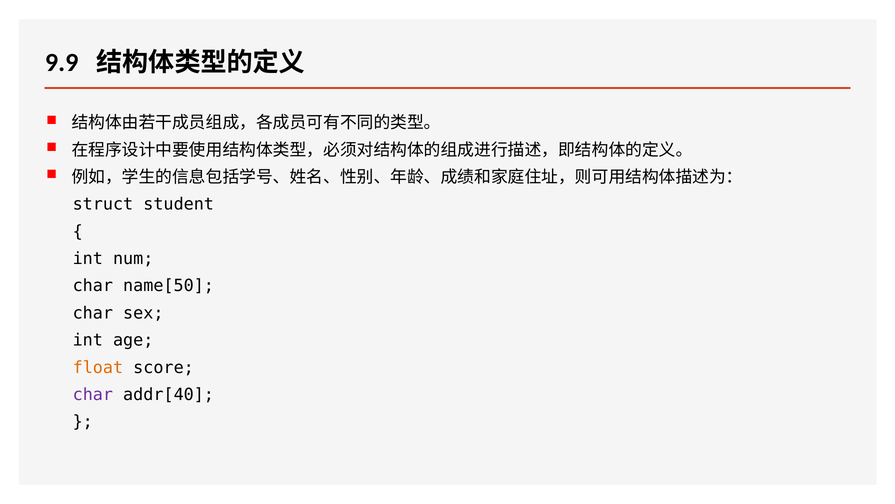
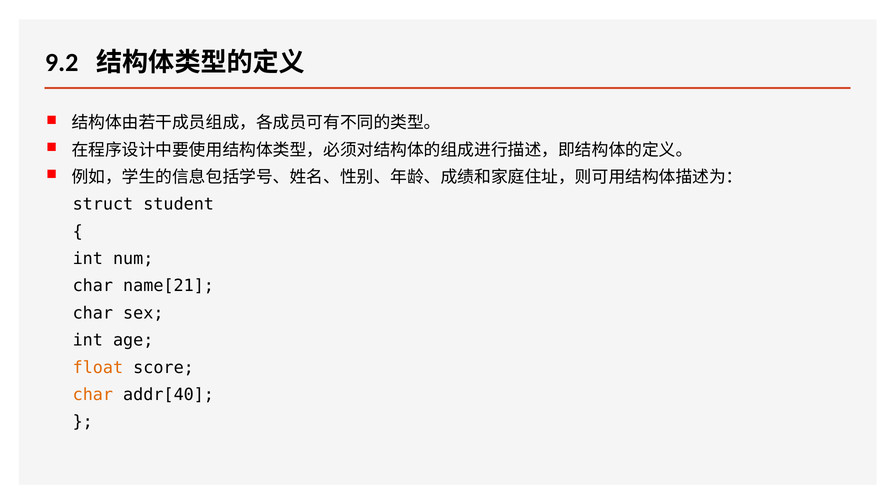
9.9: 9.9 -> 9.2
name[50: name[50 -> name[21
char at (93, 394) colour: purple -> orange
